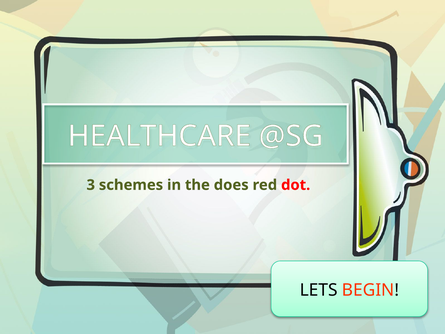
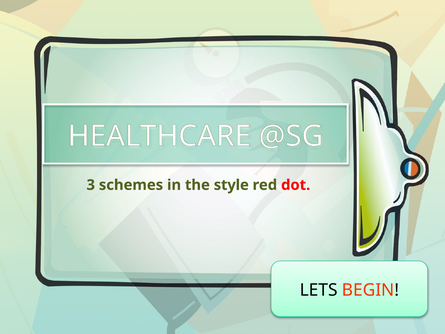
does: does -> style
